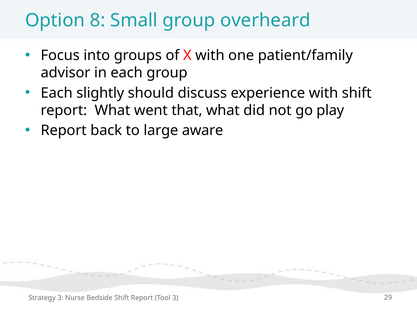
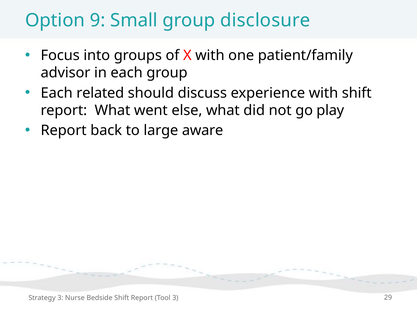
8: 8 -> 9
overheard: overheard -> disclosure
slightly: slightly -> related
that: that -> else
